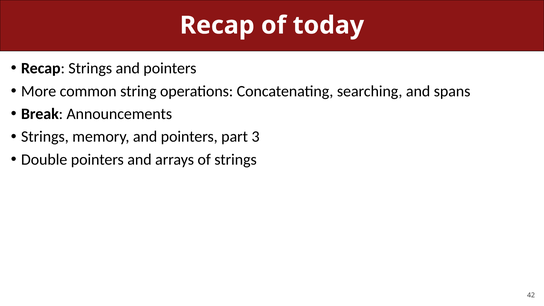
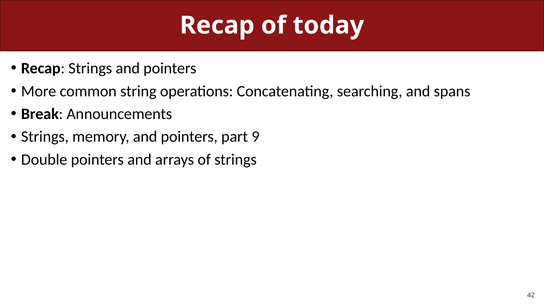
3: 3 -> 9
